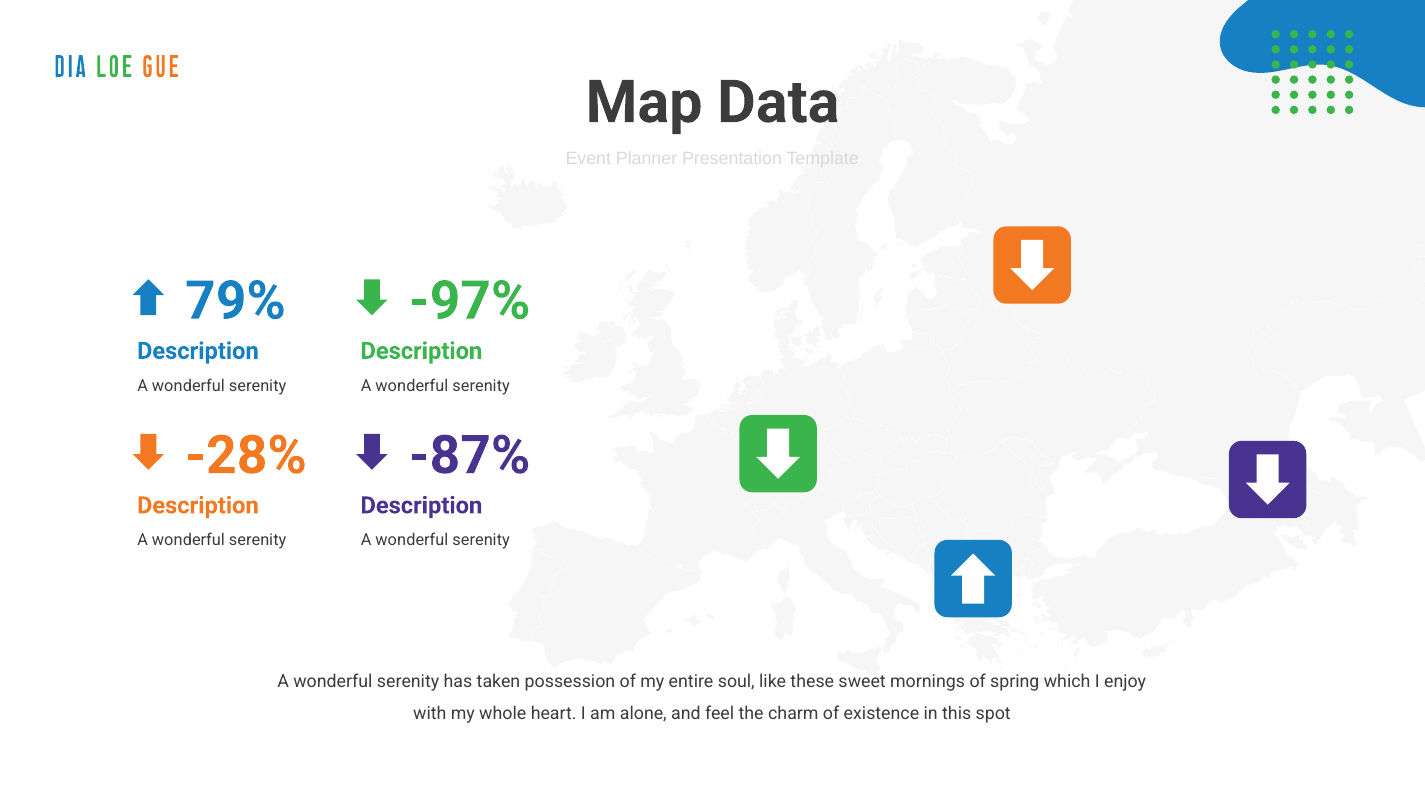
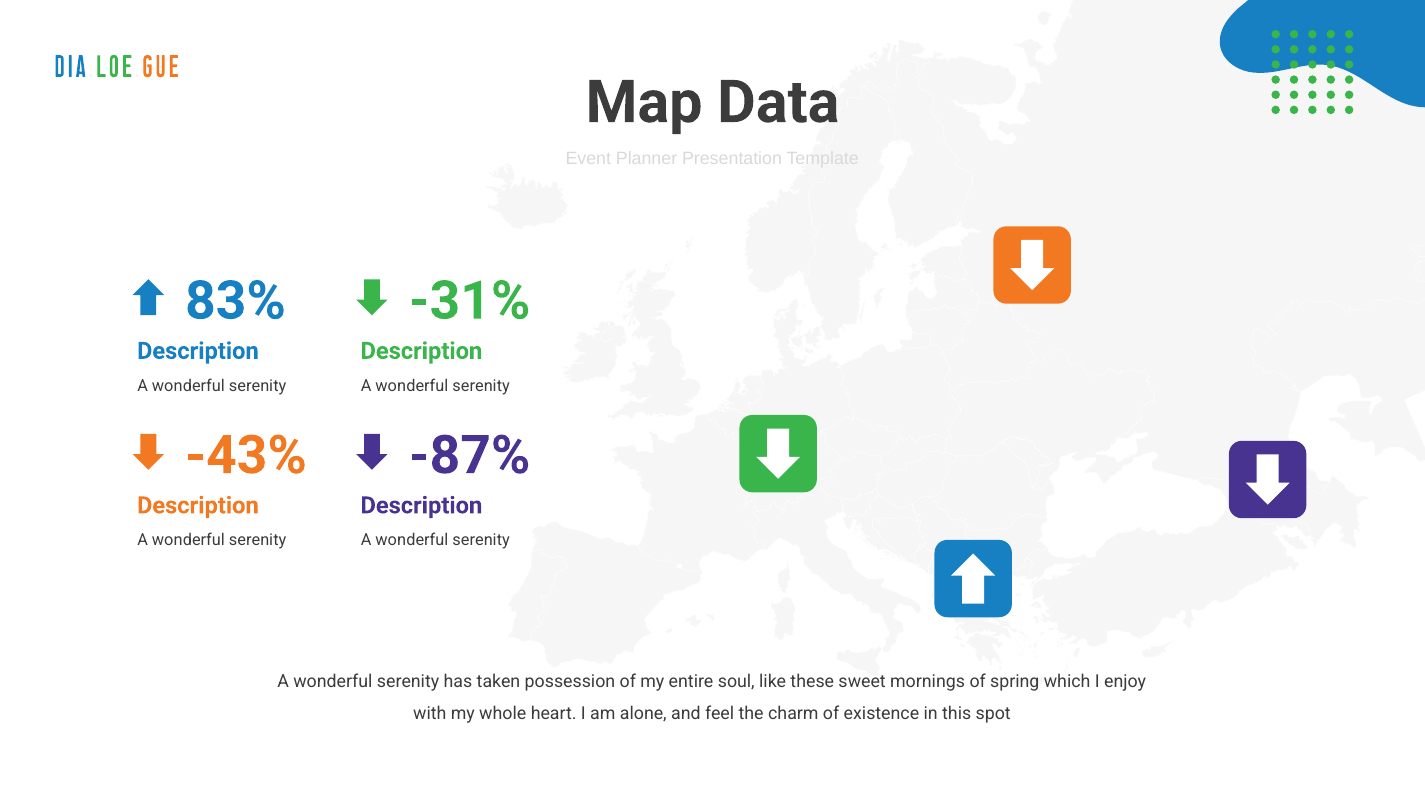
79%: 79% -> 83%
-97%: -97% -> -31%
-28%: -28% -> -43%
